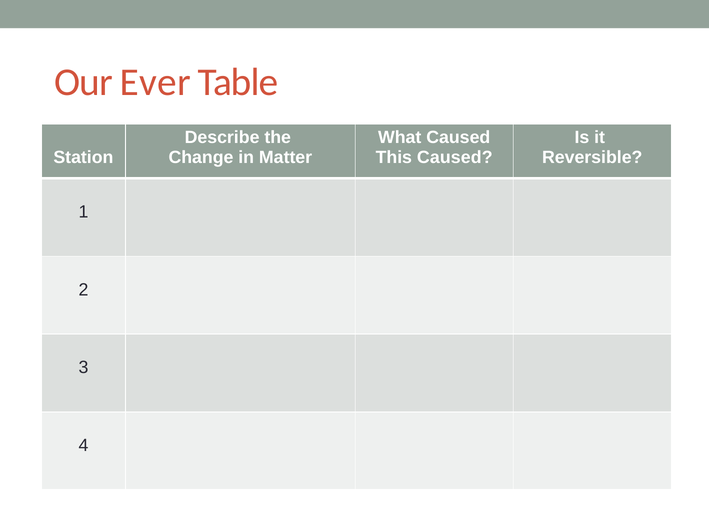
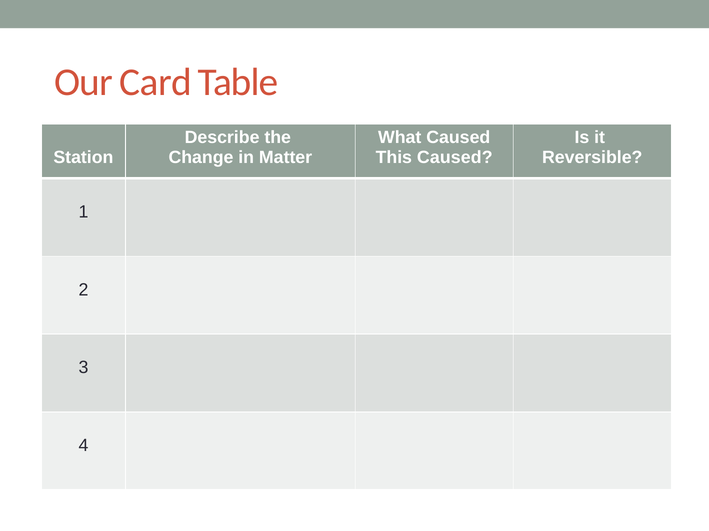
Ever: Ever -> Card
